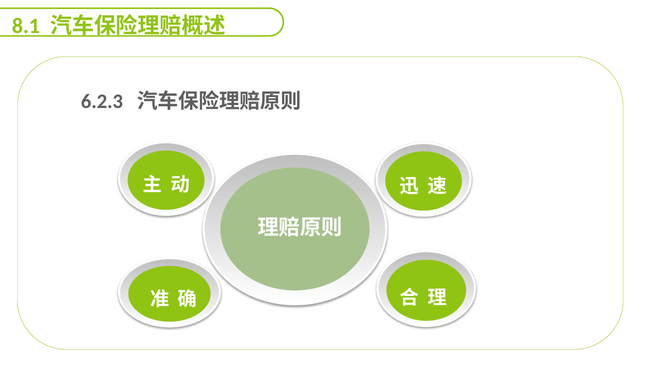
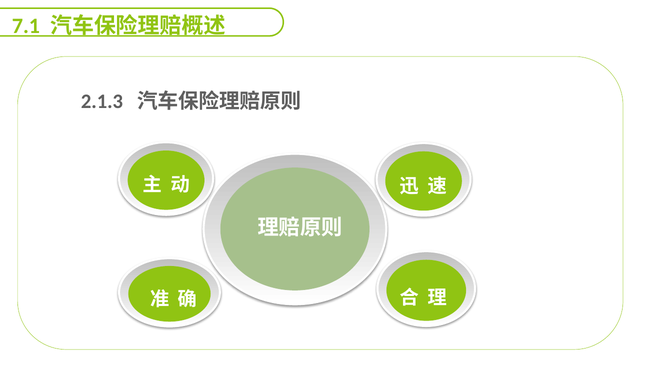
8.1: 8.1 -> 7.1
6.2.3: 6.2.3 -> 2.1.3
